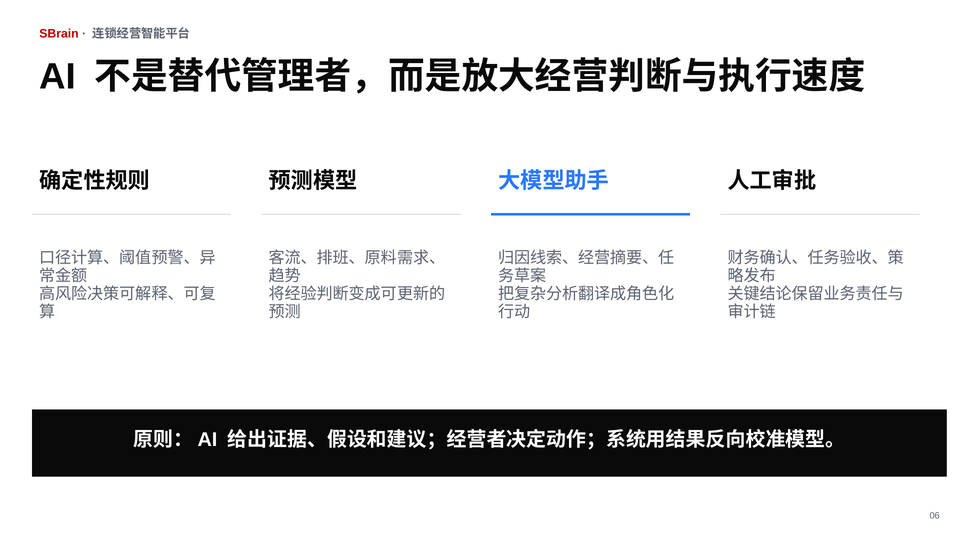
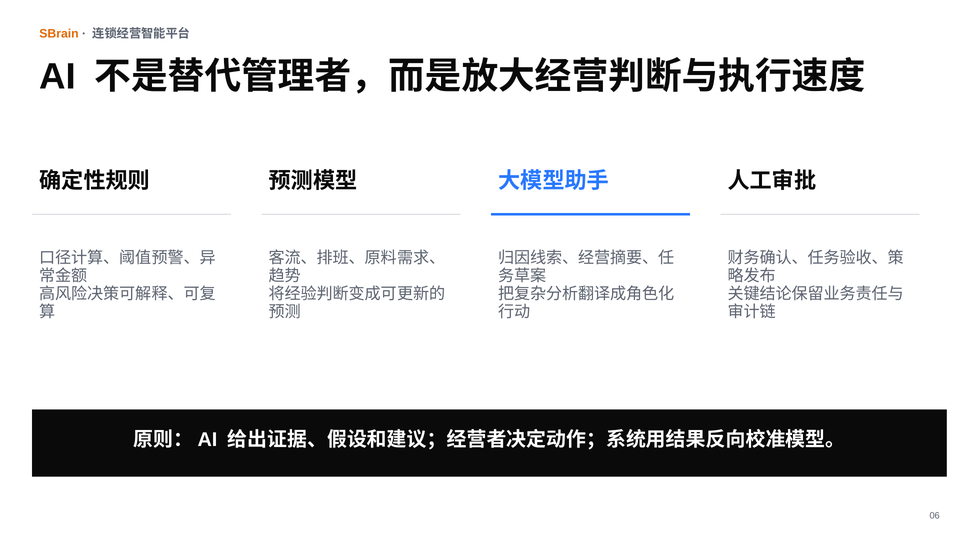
SBrain colour: red -> orange
